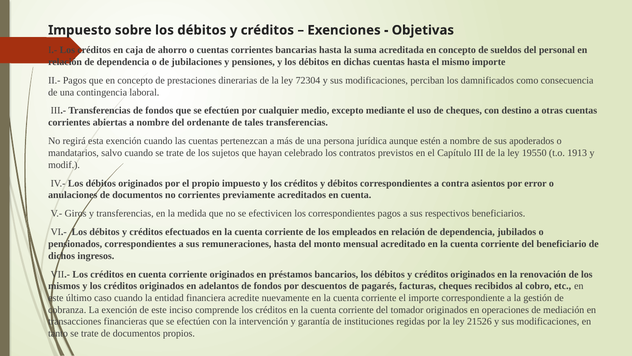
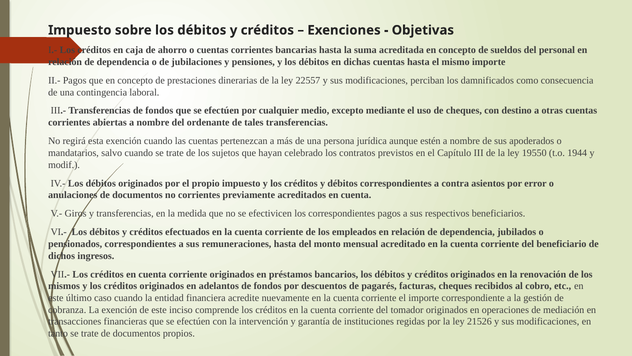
72304: 72304 -> 22557
1913: 1913 -> 1944
